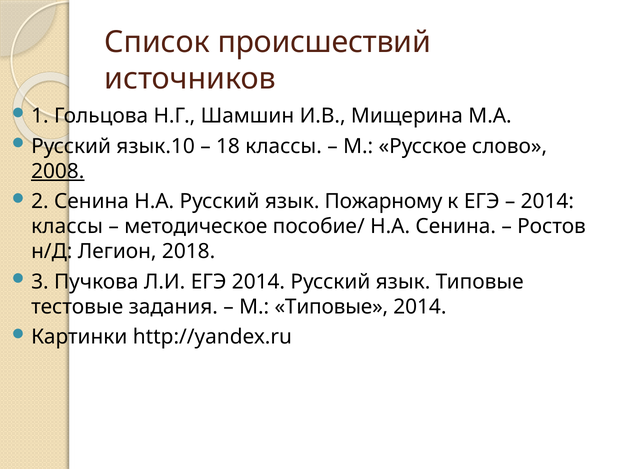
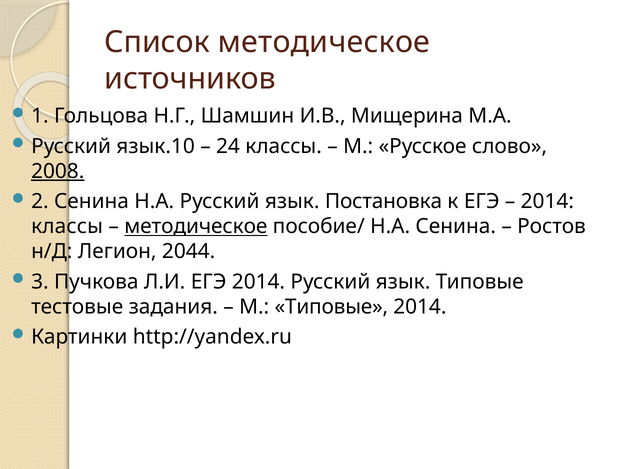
Список происшествий: происшествий -> методическое
18: 18 -> 24
Пожарному: Пожарному -> Постановка
методическое at (196, 226) underline: none -> present
2018: 2018 -> 2044
